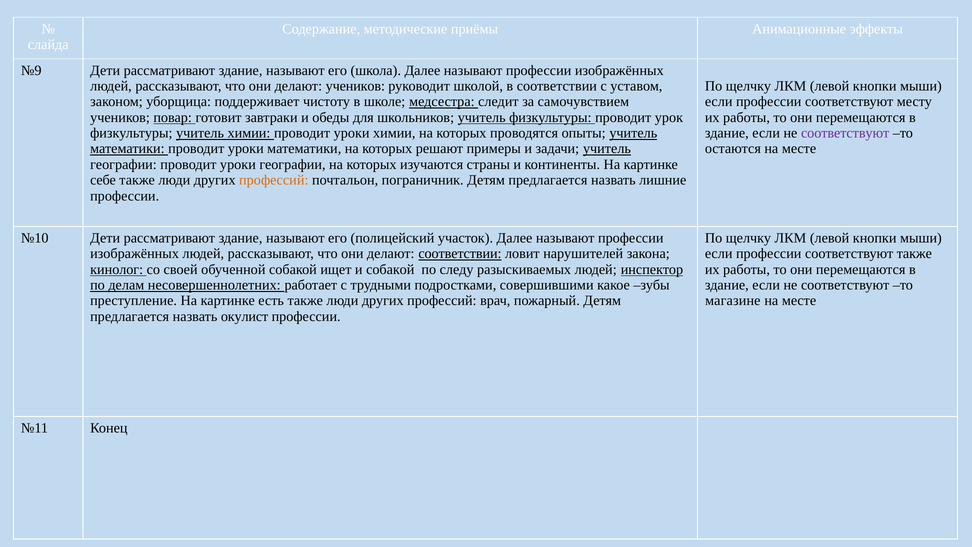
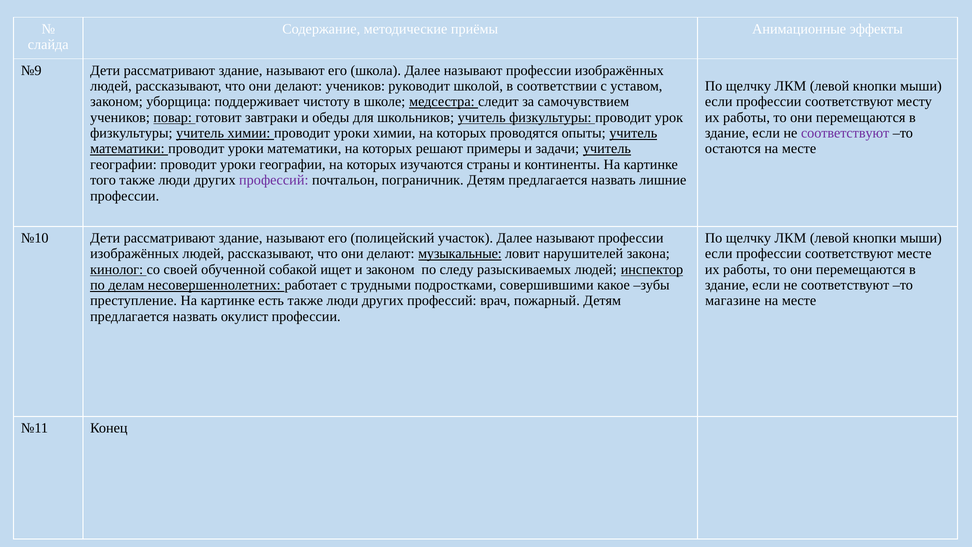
себе: себе -> того
профессий at (274, 180) colour: orange -> purple
делают соответствии: соответствии -> музыкальные
соответствуют также: также -> месте
и собакой: собакой -> законом
